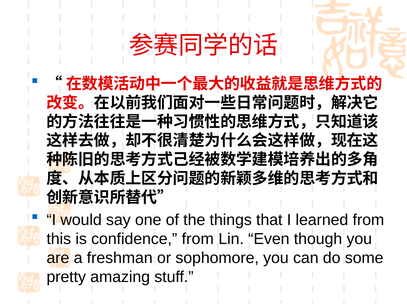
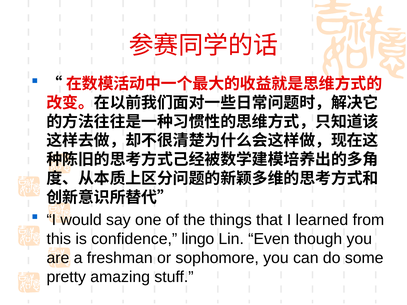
confidence from: from -> lingo
